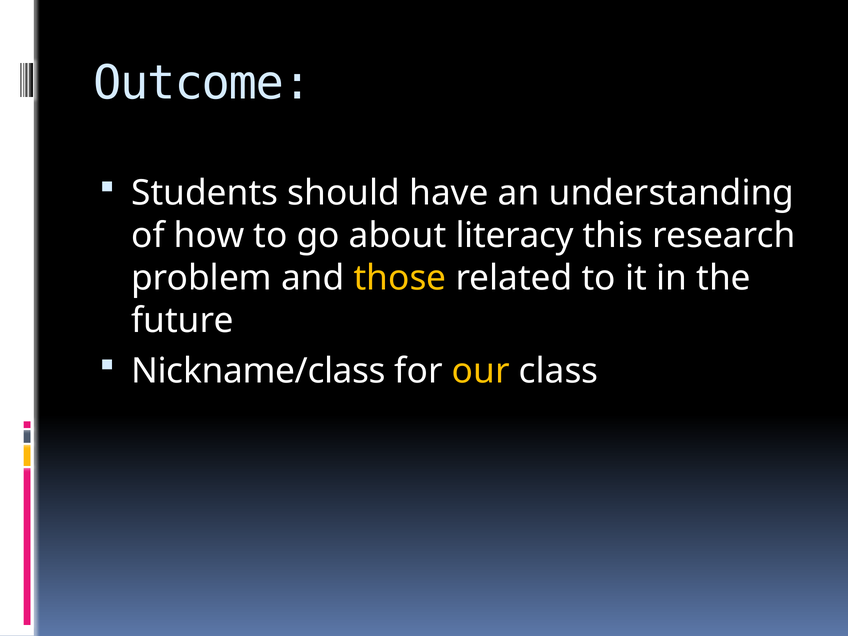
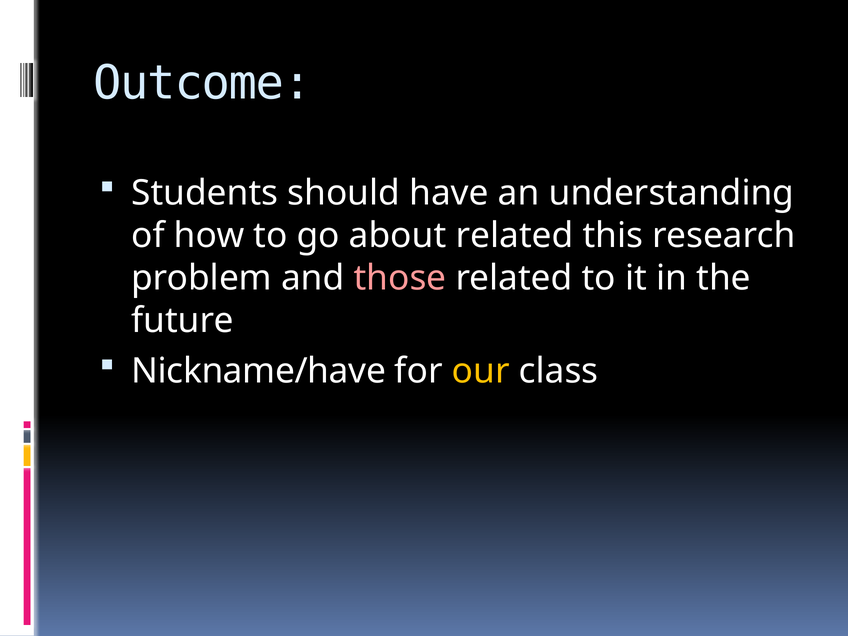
about literacy: literacy -> related
those colour: yellow -> pink
Nickname/class: Nickname/class -> Nickname/have
